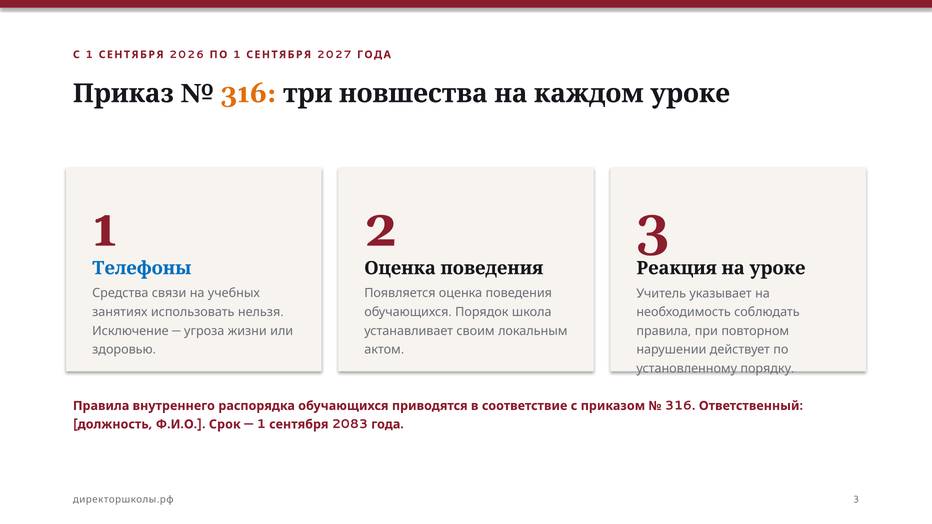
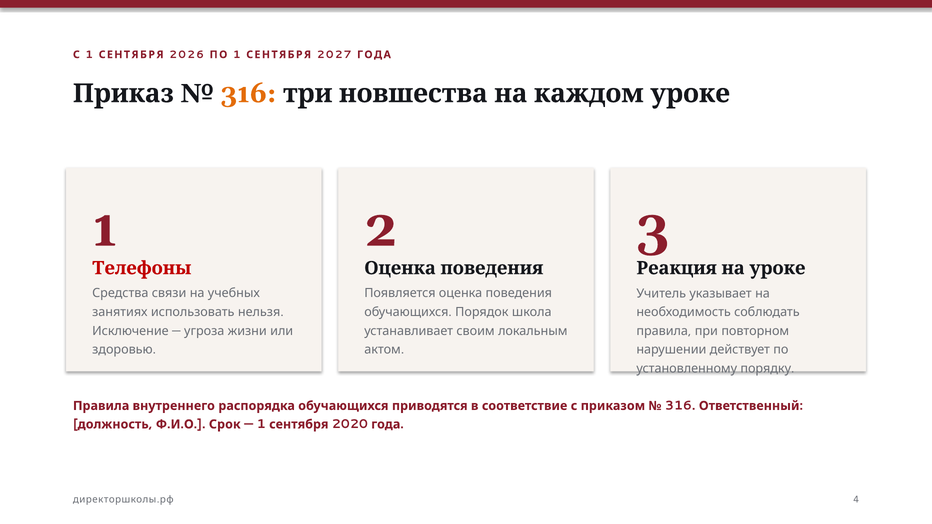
Телефоны colour: blue -> red
2083: 2083 -> 2020
3 at (856, 500): 3 -> 4
